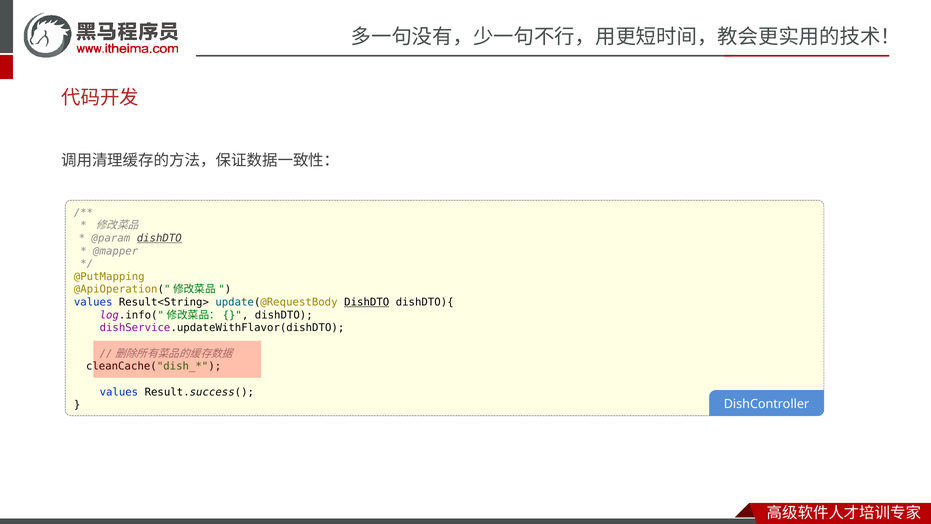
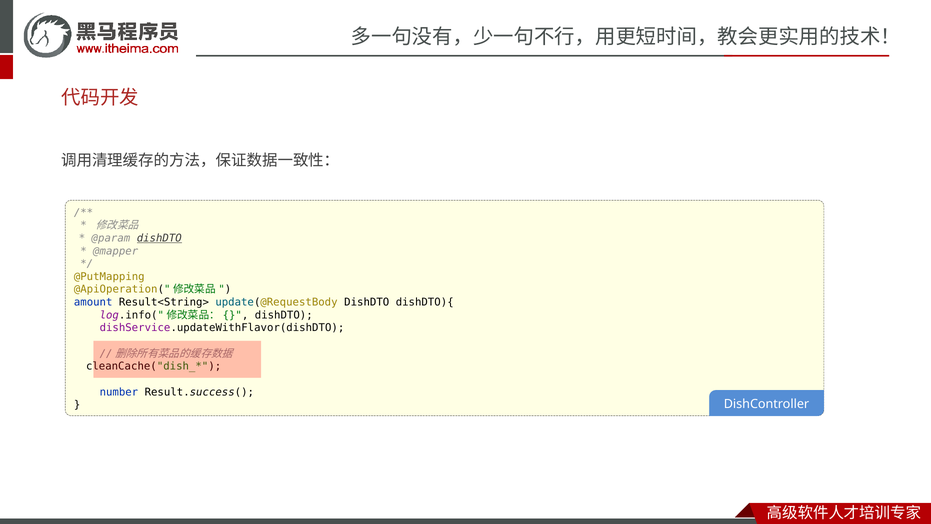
values at (93, 302): values -> amount
DishDTO at (367, 302) underline: present -> none
values at (119, 392): values -> number
